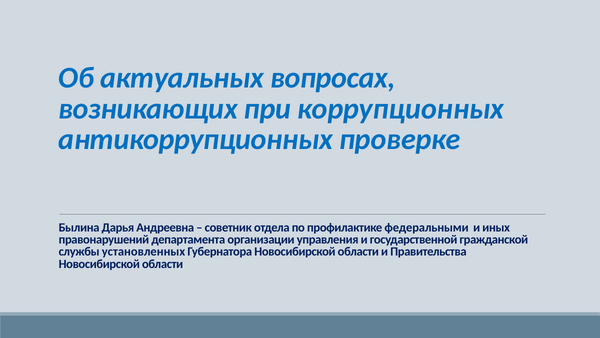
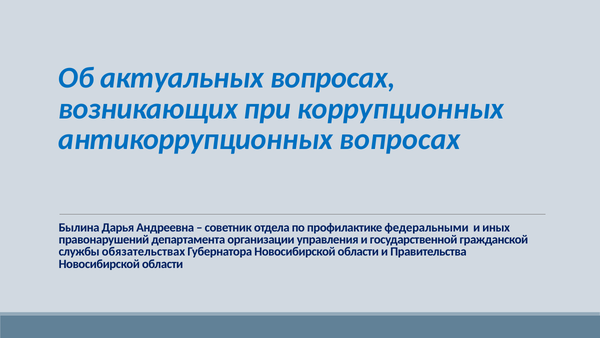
антикоррупционных проверке: проверке -> вопросах
установленных: установленных -> обязательствах
